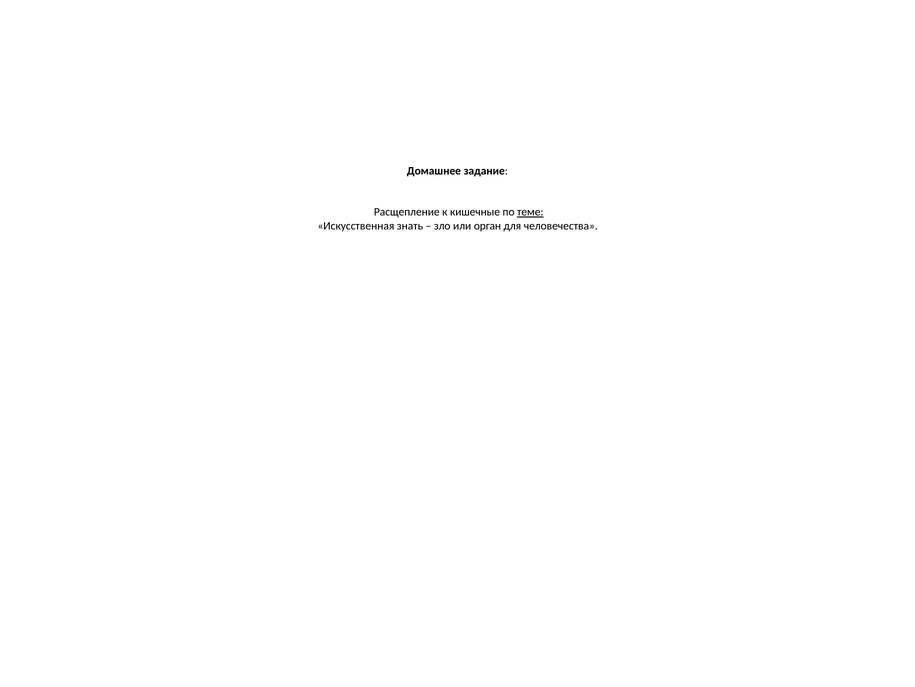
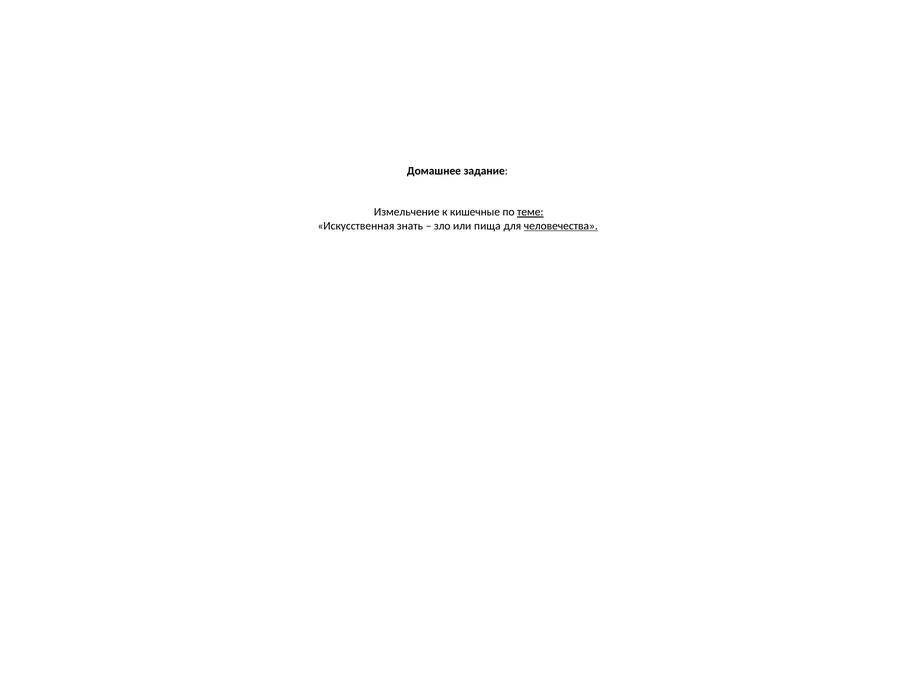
Расщепление: Расщепление -> Измельчение
орган: орган -> пища
человечества underline: none -> present
